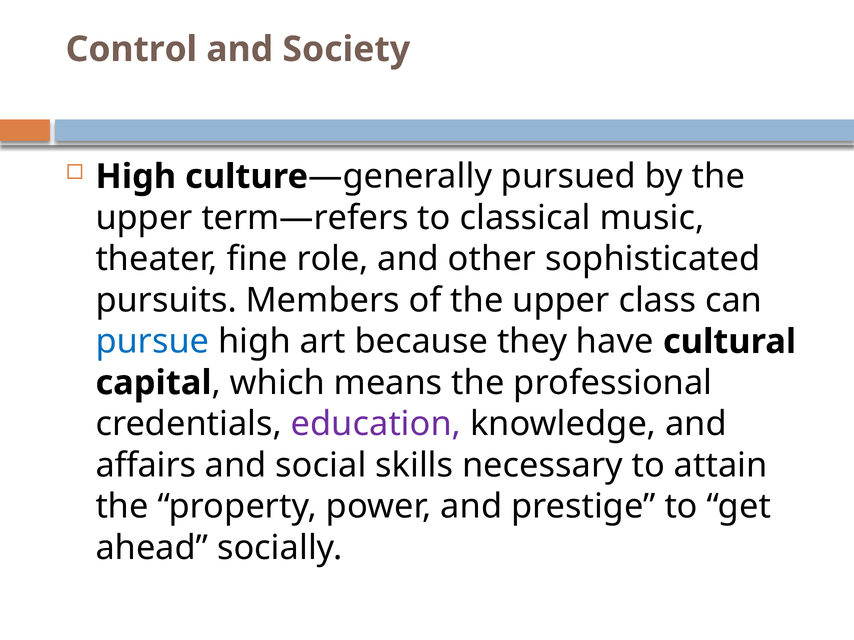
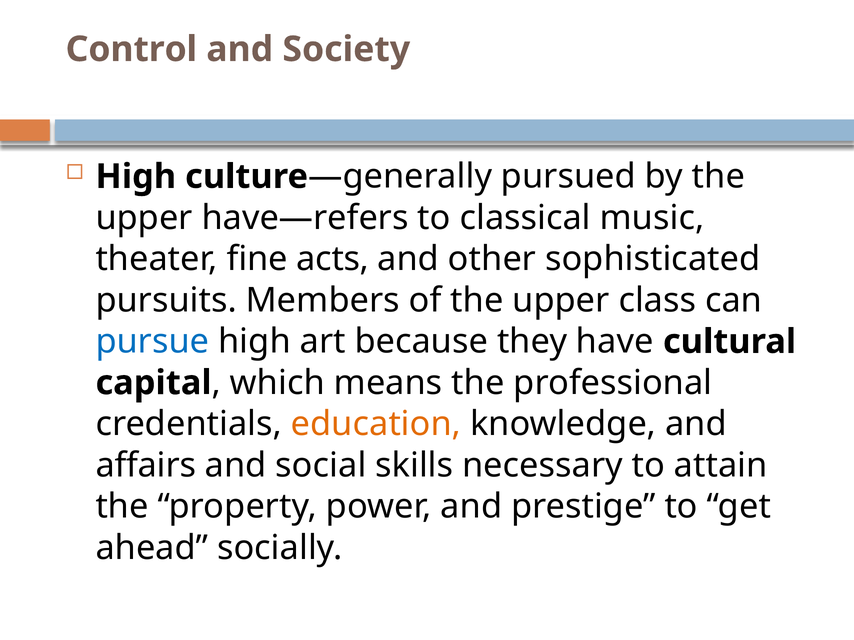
term—refers: term—refers -> have—refers
role: role -> acts
education colour: purple -> orange
